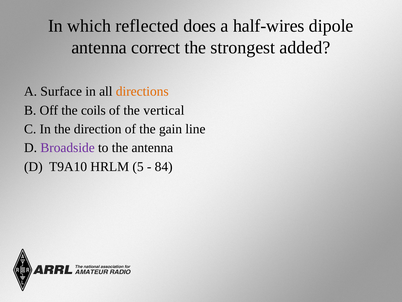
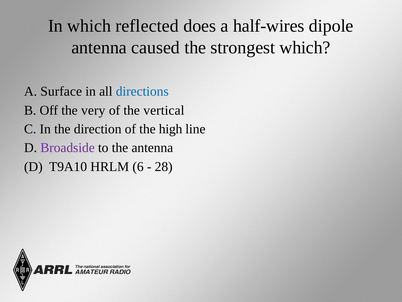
correct: correct -> caused
strongest added: added -> which
directions colour: orange -> blue
coils: coils -> very
gain: gain -> high
5: 5 -> 6
84: 84 -> 28
